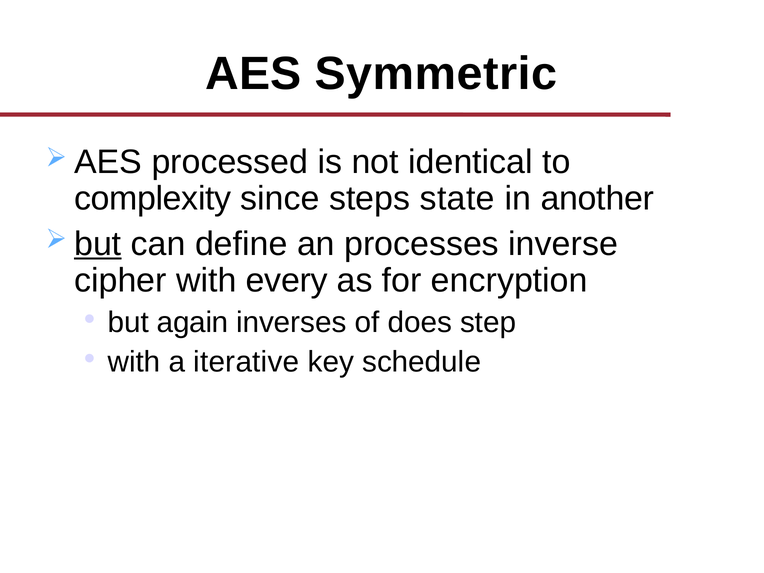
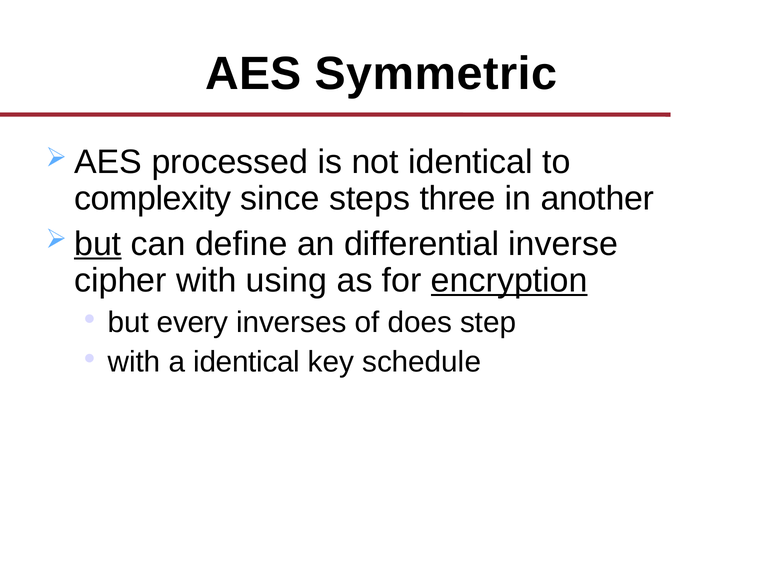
state: state -> three
processes: processes -> differential
every: every -> using
encryption underline: none -> present
again: again -> every
a iterative: iterative -> identical
